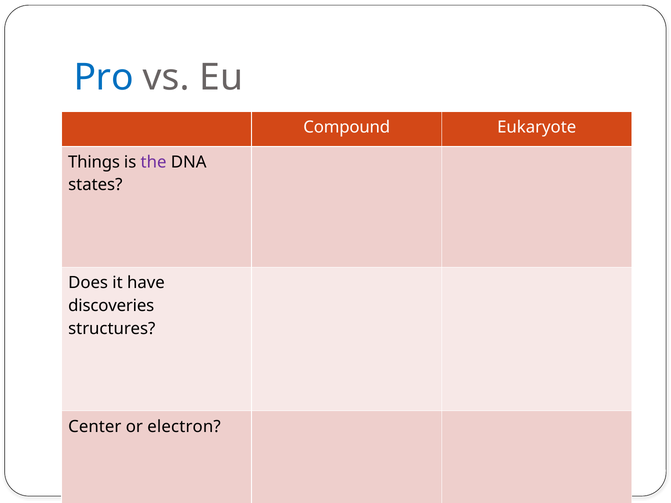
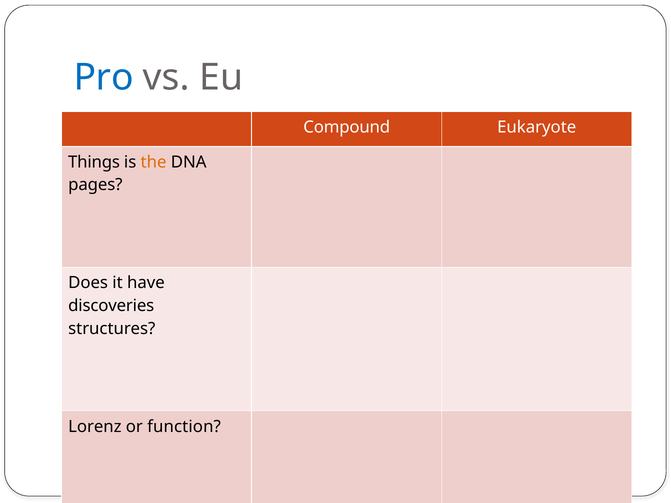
the colour: purple -> orange
states: states -> pages
Center: Center -> Lorenz
electron: electron -> function
